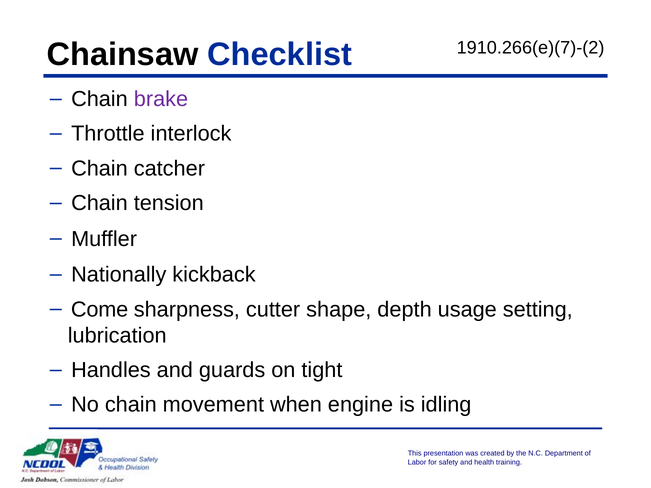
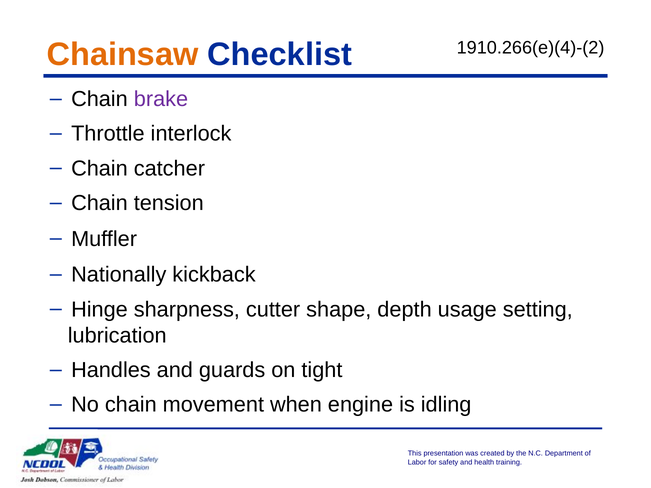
Chainsaw colour: black -> orange
1910.266(e)(7)-(2: 1910.266(e)(7)-(2 -> 1910.266(e)(4)-(2
Come: Come -> Hinge
